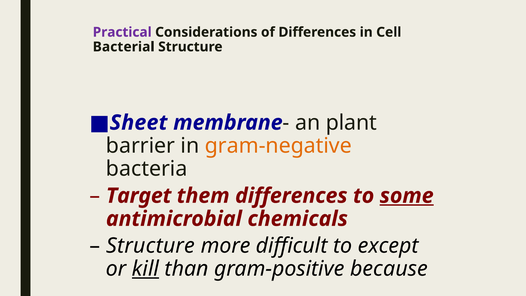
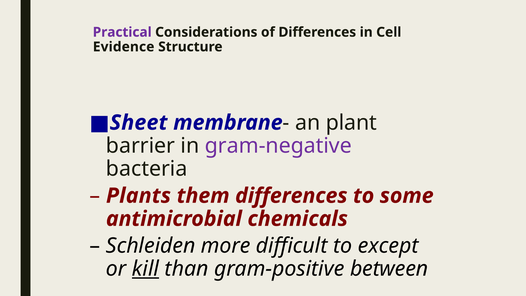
Bacterial: Bacterial -> Evidence
gram-negative colour: orange -> purple
Target: Target -> Plants
some underline: present -> none
Structure at (151, 246): Structure -> Schleiden
because: because -> between
